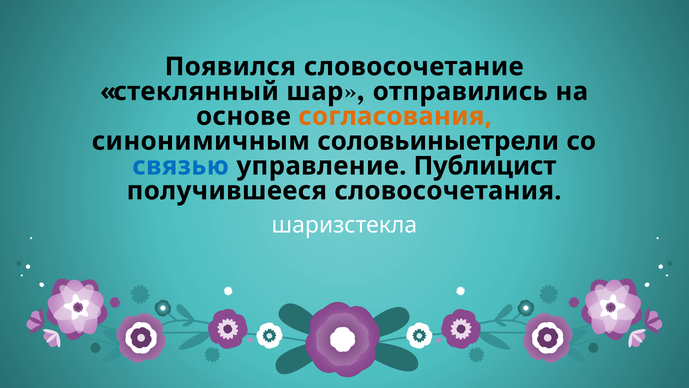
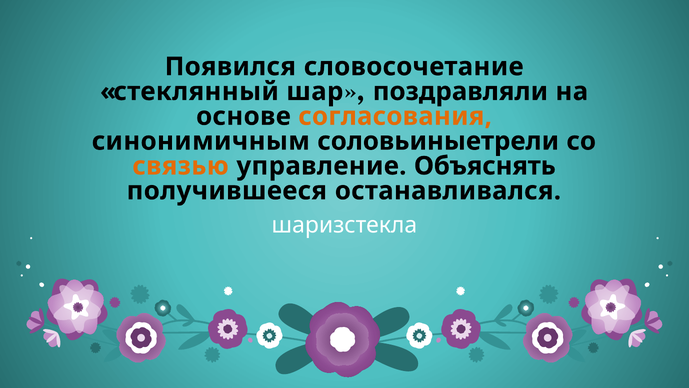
отправились: отправились -> поздравляли
связью colour: blue -> orange
Публицист: Публицист -> Объяснять
словосочетания: словосочетания -> останавливался
